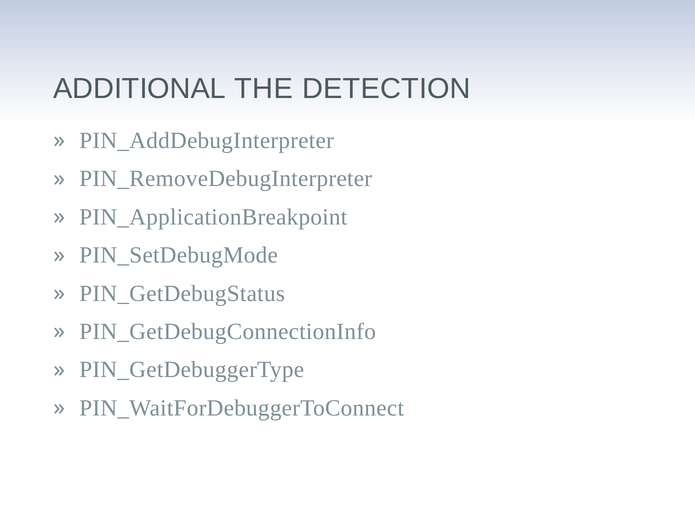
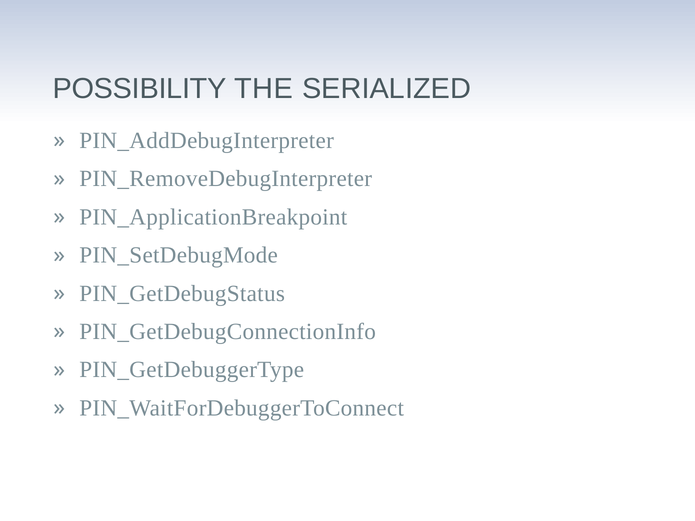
ADDITIONAL: ADDITIONAL -> POSSIBILITY
DETECTION: DETECTION -> SERIALIZED
